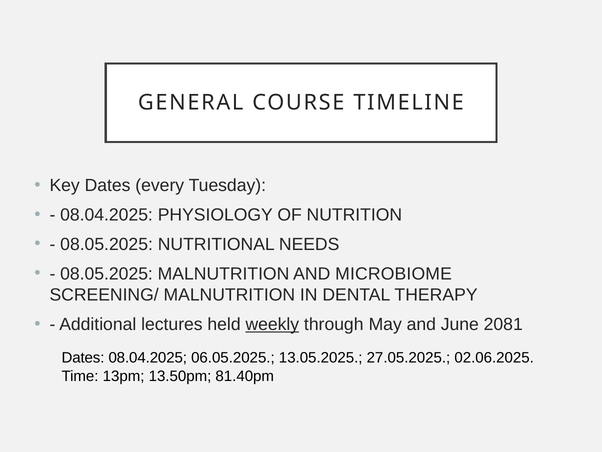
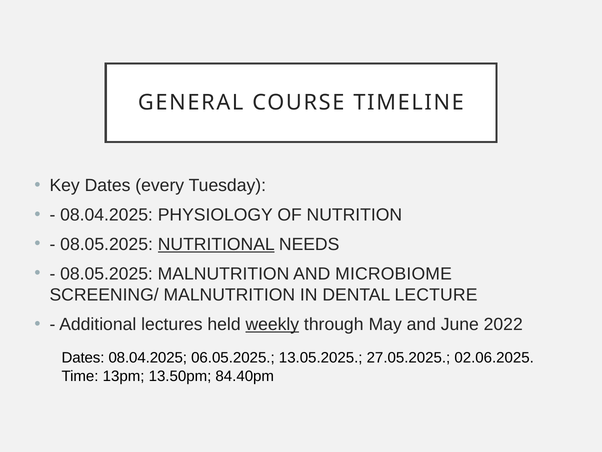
NUTRITIONAL underline: none -> present
THERAPY: THERAPY -> LECTURE
2081: 2081 -> 2022
81.40pm: 81.40pm -> 84.40pm
